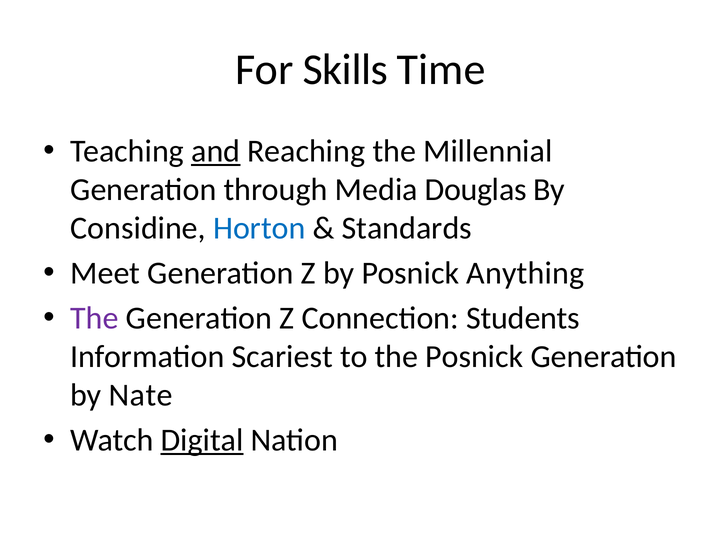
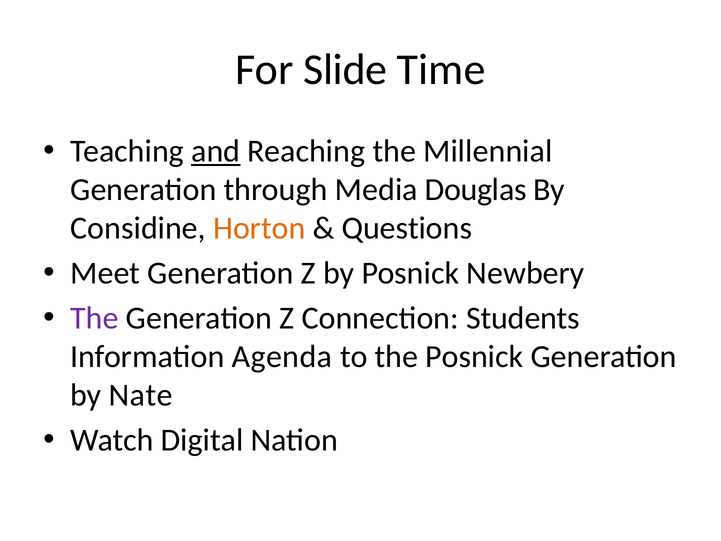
Skills: Skills -> Slide
Horton colour: blue -> orange
Standards: Standards -> Questions
Anything: Anything -> Newbery
Scariest: Scariest -> Agenda
Digital underline: present -> none
